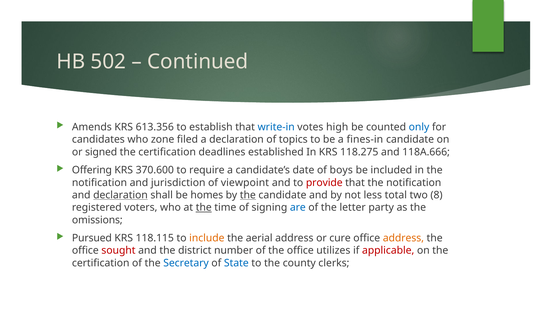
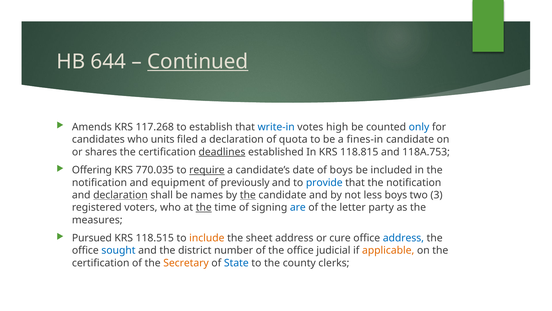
502: 502 -> 644
Continued underline: none -> present
613.356: 613.356 -> 117.268
zone: zone -> units
topics: topics -> quota
signed: signed -> shares
deadlines underline: none -> present
118.275: 118.275 -> 118.815
118A.666: 118A.666 -> 118A.753
370.600: 370.600 -> 770.035
require underline: none -> present
jurisdiction: jurisdiction -> equipment
viewpoint: viewpoint -> previously
provide colour: red -> blue
homes: homes -> names
less total: total -> boys
8: 8 -> 3
omissions: omissions -> measures
118.115: 118.115 -> 118.515
aerial: aerial -> sheet
address at (403, 238) colour: orange -> blue
sought colour: red -> blue
utilizes: utilizes -> judicial
applicable colour: red -> orange
Secretary colour: blue -> orange
